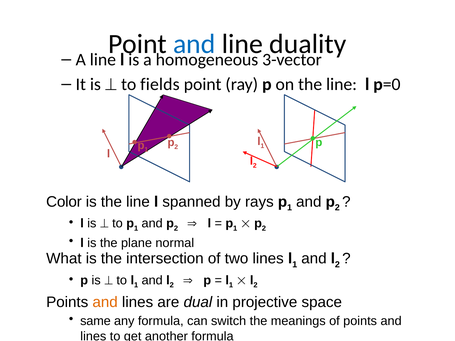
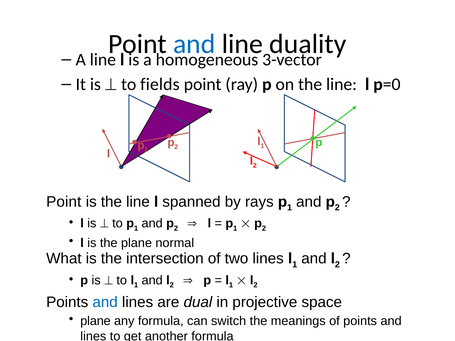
Color at (64, 202): Color -> Point
and at (105, 302) colour: orange -> blue
same at (95, 321): same -> plane
